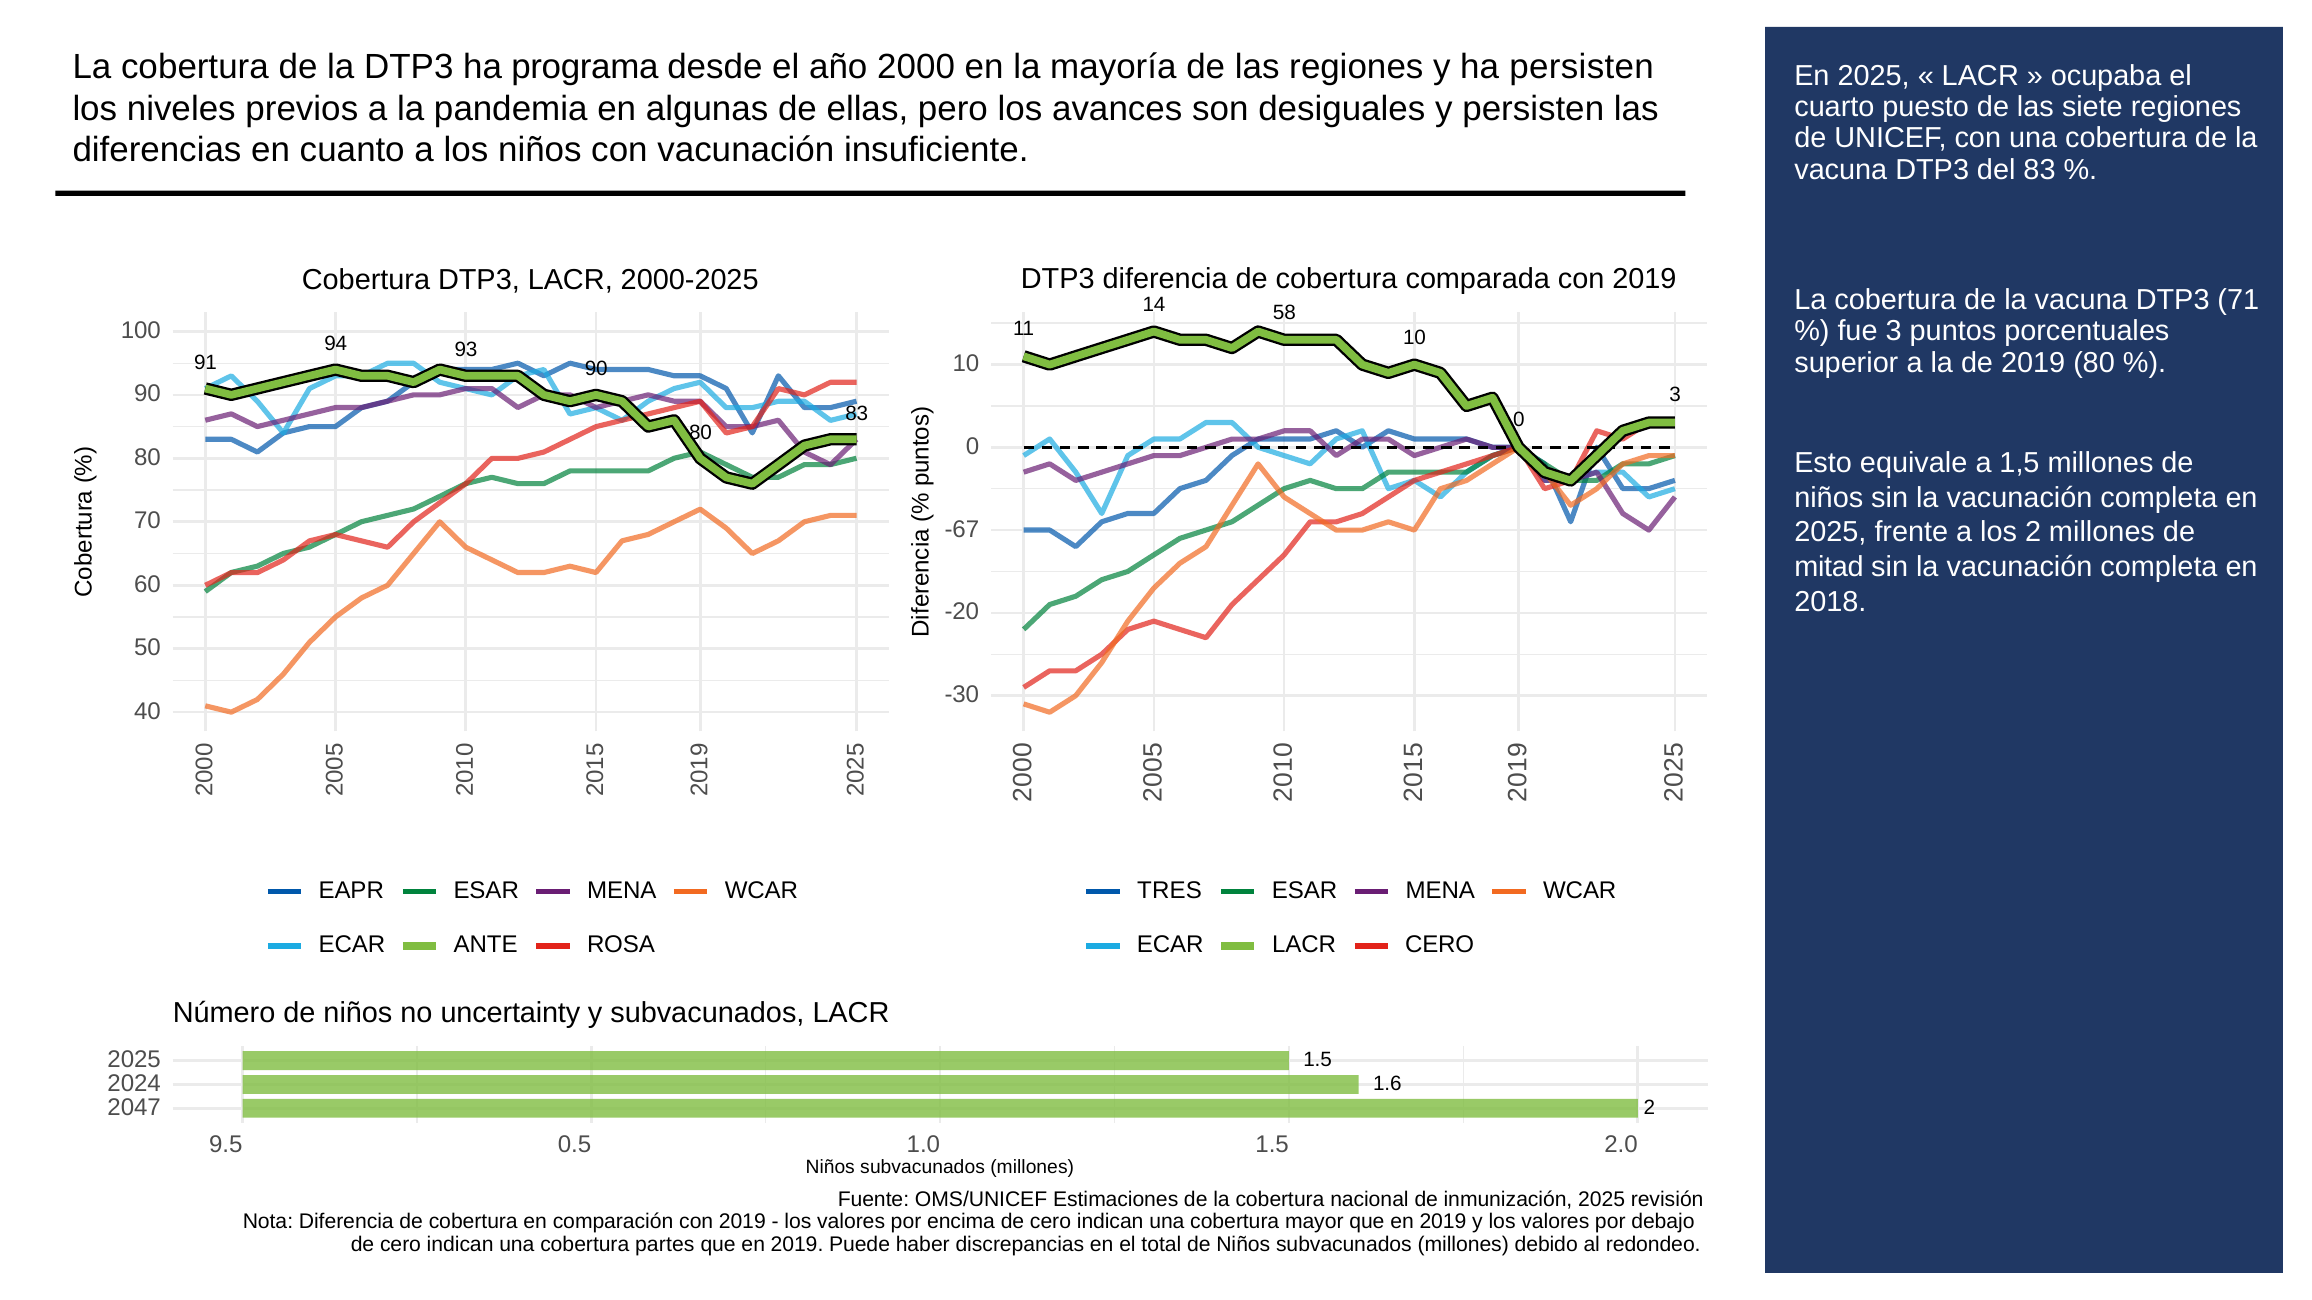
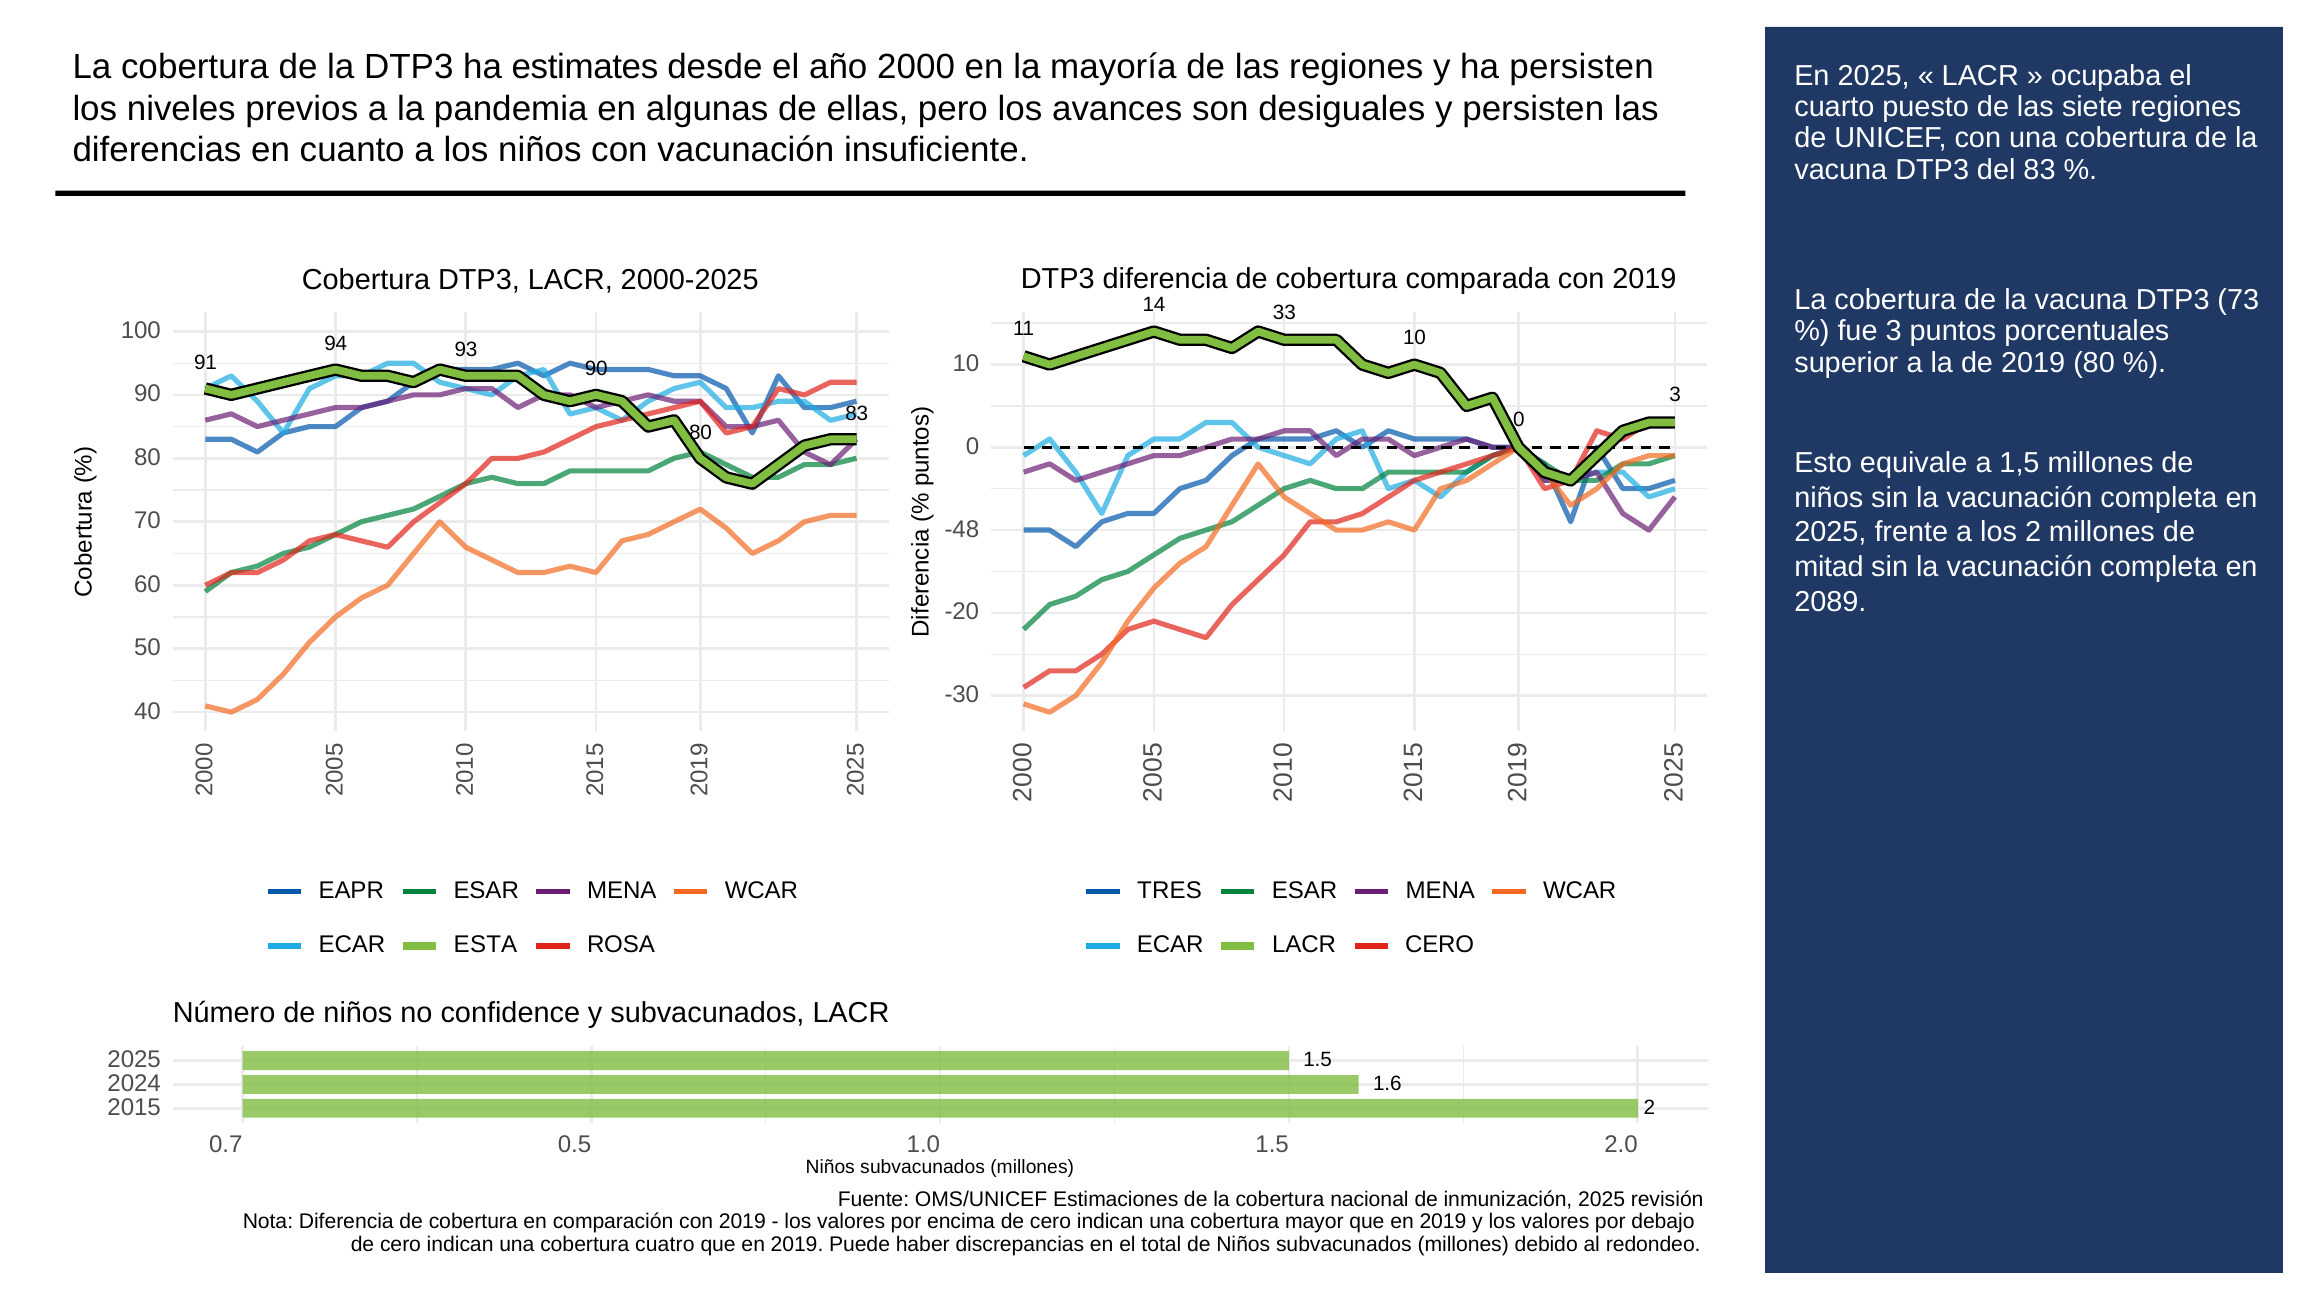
programa: programa -> estimates
71: 71 -> 73
58: 58 -> 33
-67: -67 -> -48
2018: 2018 -> 2089
ANTE: ANTE -> ESTA
uncertainty: uncertainty -> confidence
2047: 2047 -> 2015
9.5: 9.5 -> 0.7
partes: partes -> cuatro
